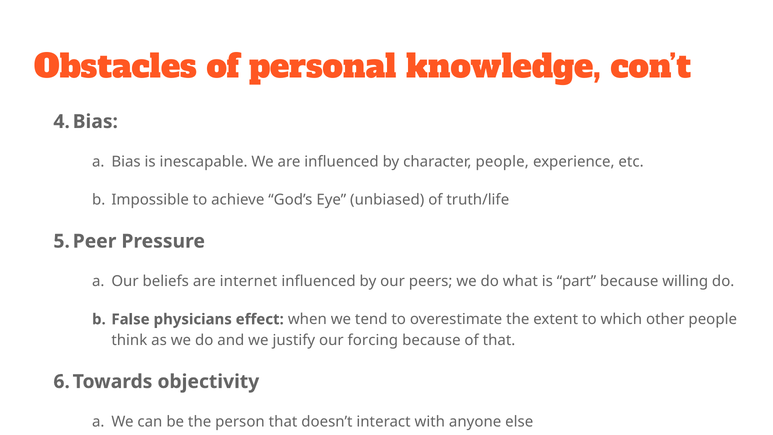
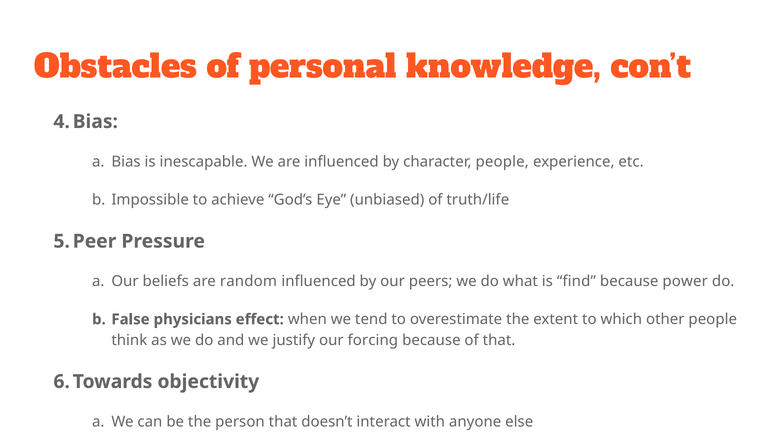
internet: internet -> random
part: part -> find
willing: willing -> power
